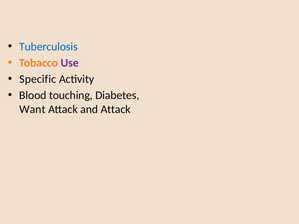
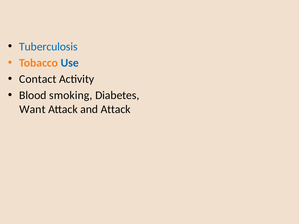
Use colour: purple -> blue
Specific: Specific -> Contact
touching: touching -> smoking
